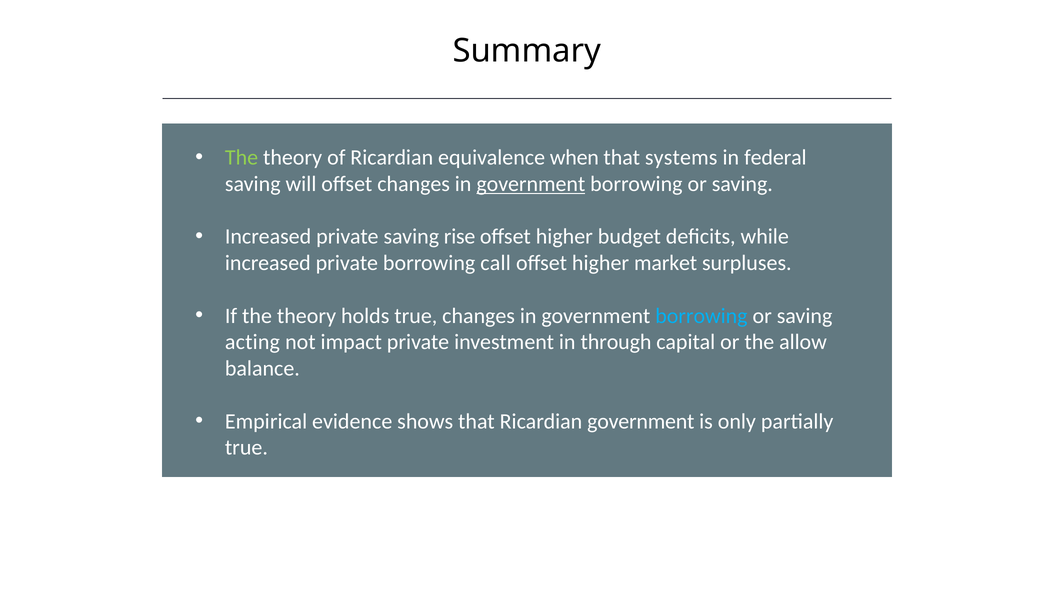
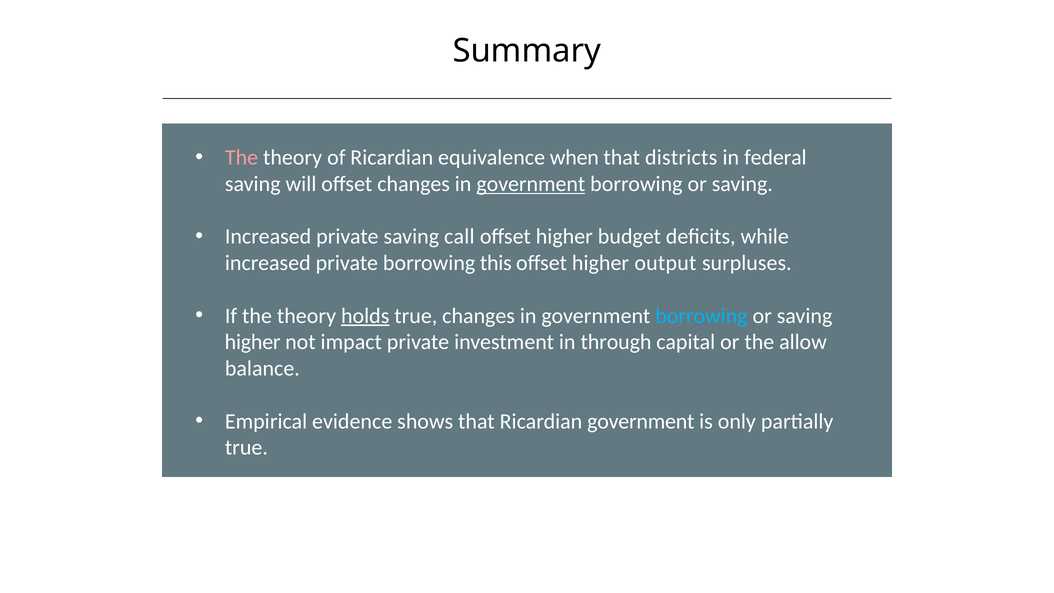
The at (242, 158) colour: light green -> pink
systems: systems -> districts
rise: rise -> call
call: call -> this
market: market -> output
holds underline: none -> present
acting at (252, 342): acting -> higher
